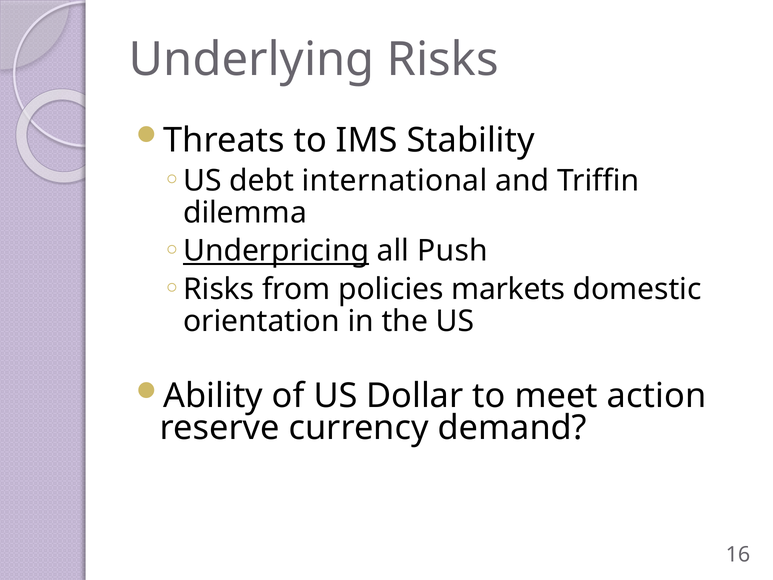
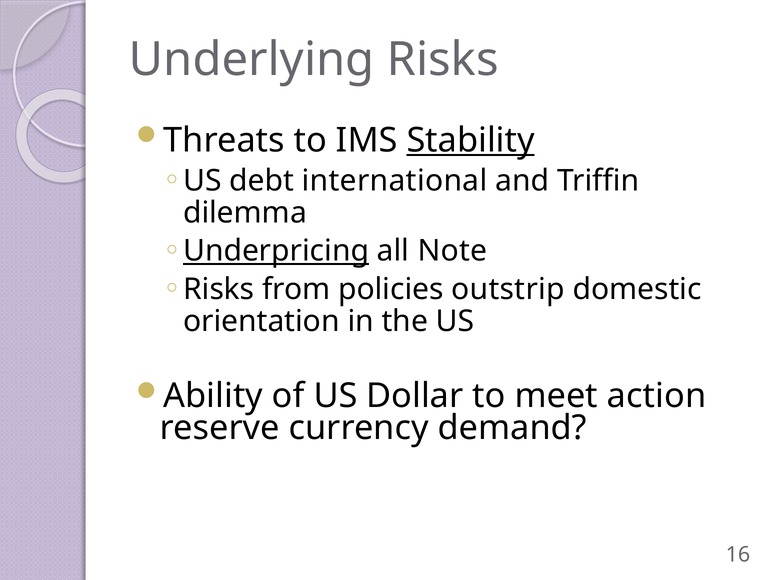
Stability underline: none -> present
Push: Push -> Note
markets: markets -> outstrip
